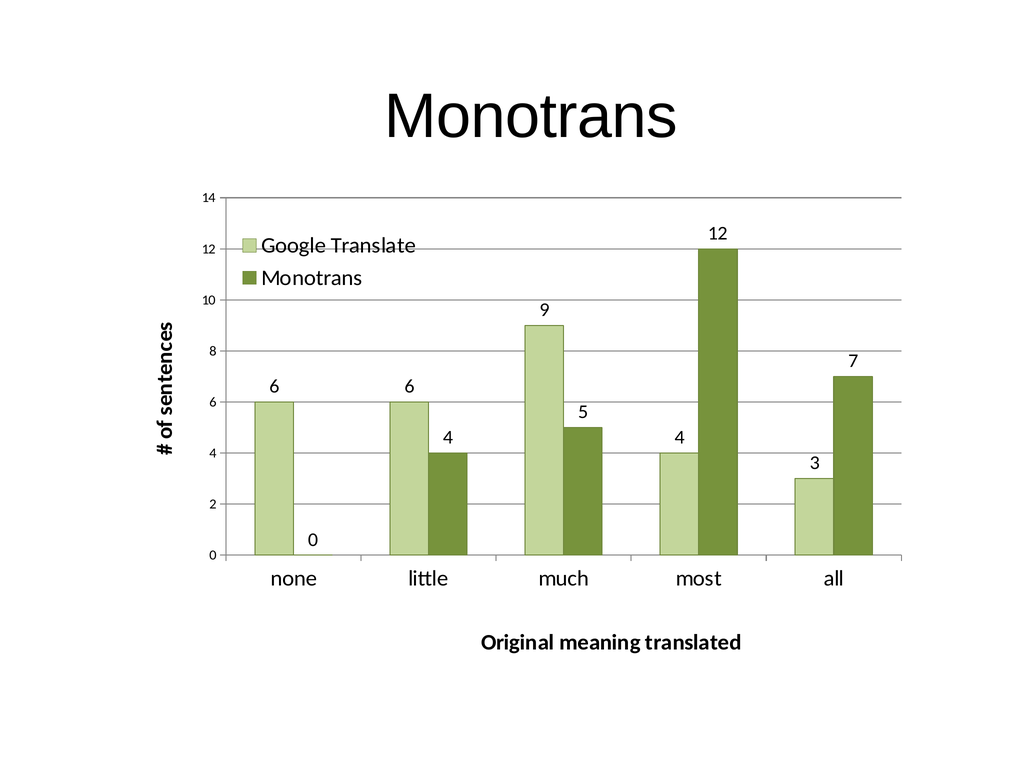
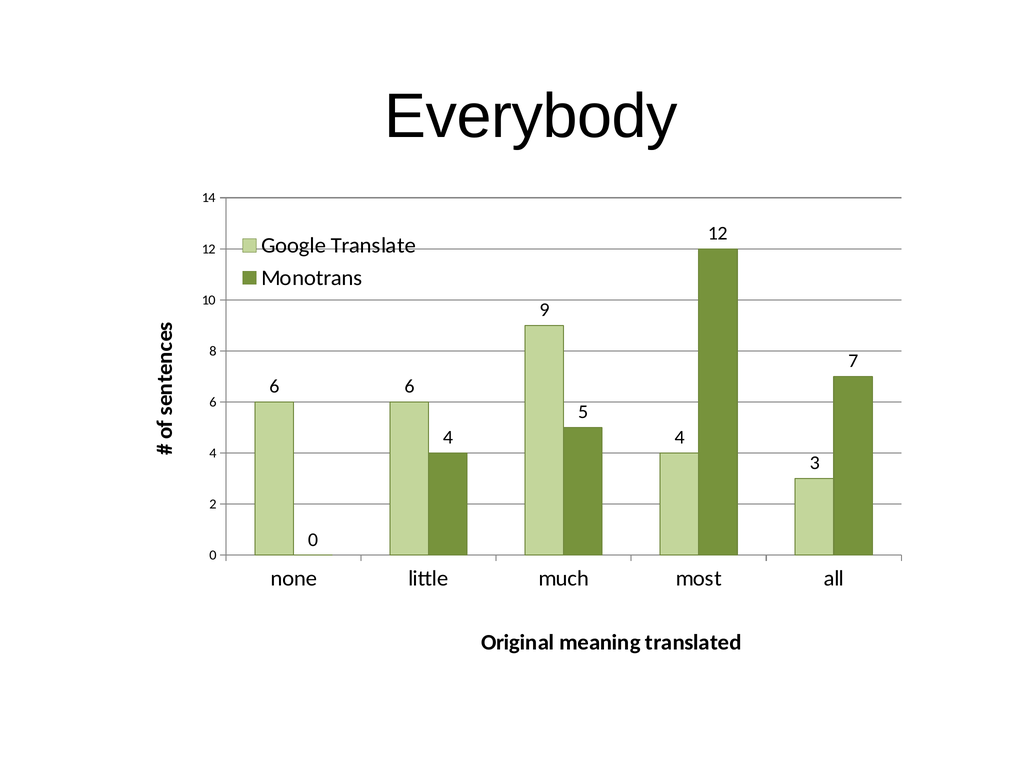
Monotrans at (531, 117): Monotrans -> Everybody
